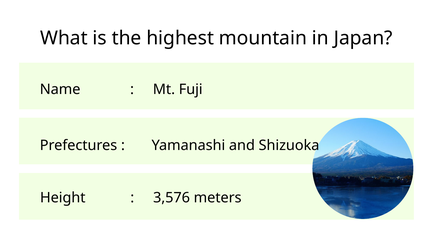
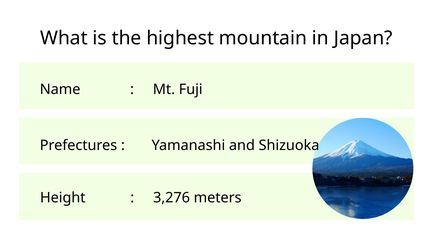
3,576: 3,576 -> 3,276
